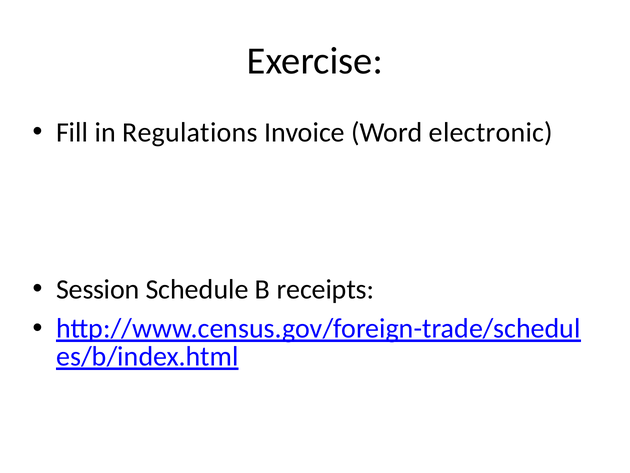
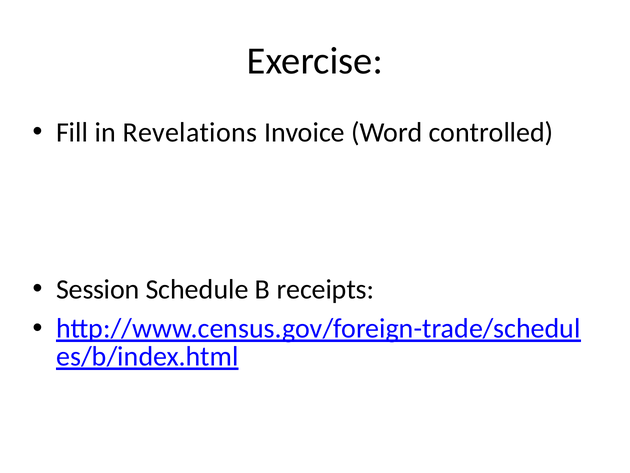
Regulations: Regulations -> Revelations
electronic: electronic -> controlled
